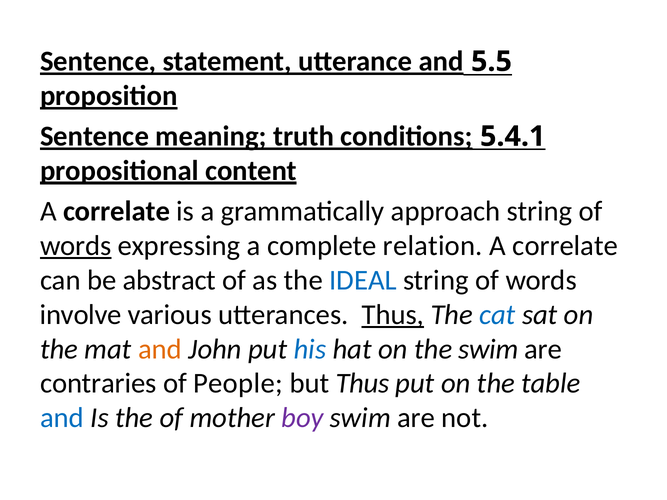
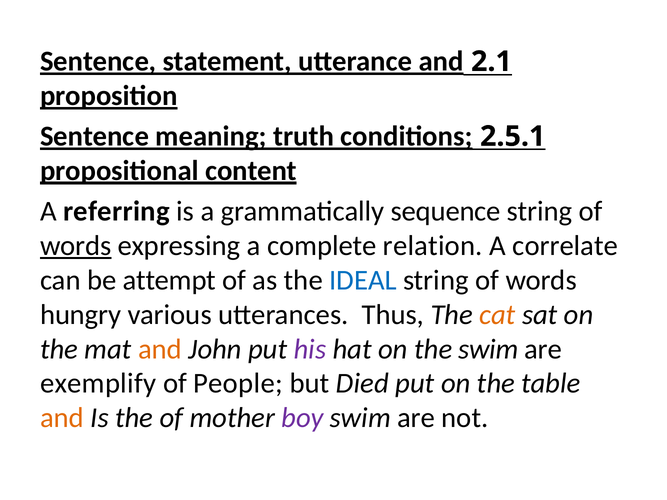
5.5: 5.5 -> 2.1
5.4.1: 5.4.1 -> 2.5.1
correlate at (117, 211): correlate -> referring
approach: approach -> sequence
abstract: abstract -> attempt
involve: involve -> hungry
Thus at (393, 315) underline: present -> none
cat colour: blue -> orange
his colour: blue -> purple
contraries: contraries -> exemplify
but Thus: Thus -> Died
and at (62, 418) colour: blue -> orange
